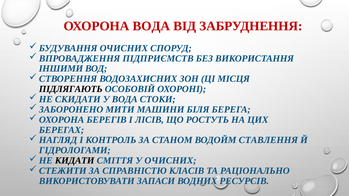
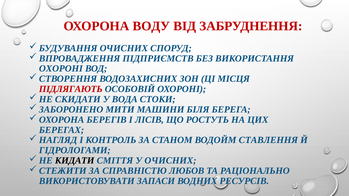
ОХОРОНА ВОДА: ВОДА -> ВОДУ
ІНШИМИ at (61, 69): ІНШИМИ -> ОХОРОНІ
ПІДЛЯГАЮТЬ colour: black -> red
КЛАСІВ: КЛАСІВ -> ЛЮБОВ
